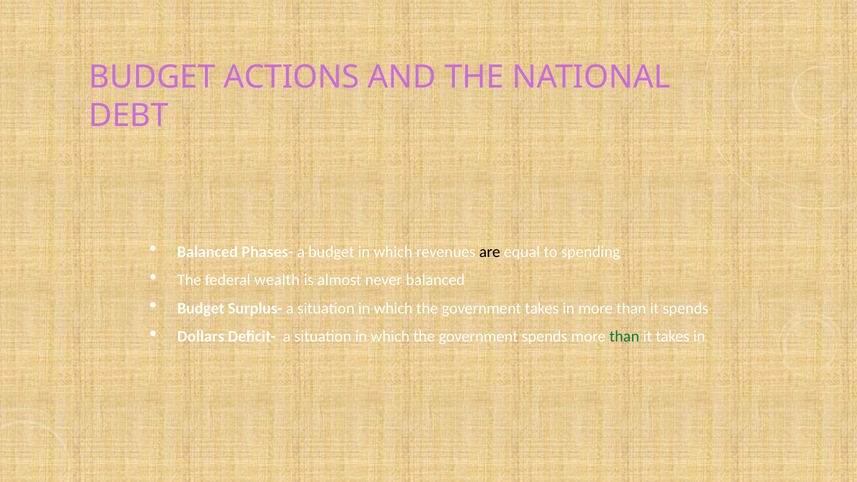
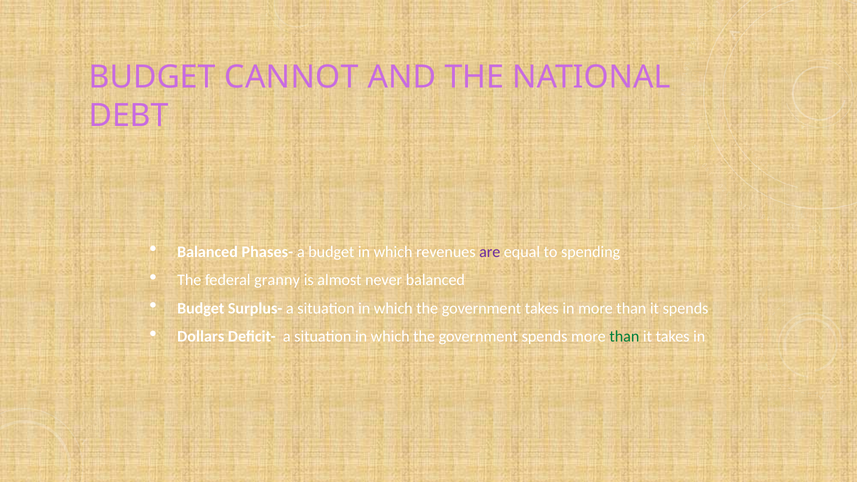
ACTIONS: ACTIONS -> CANNOT
are colour: black -> purple
wealth: wealth -> granny
